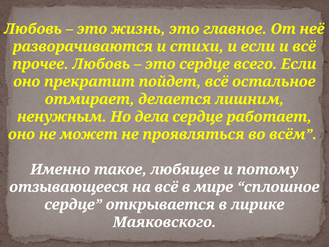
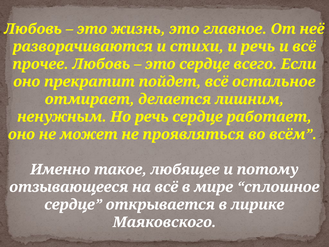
и если: если -> речь
Но дела: дела -> речь
